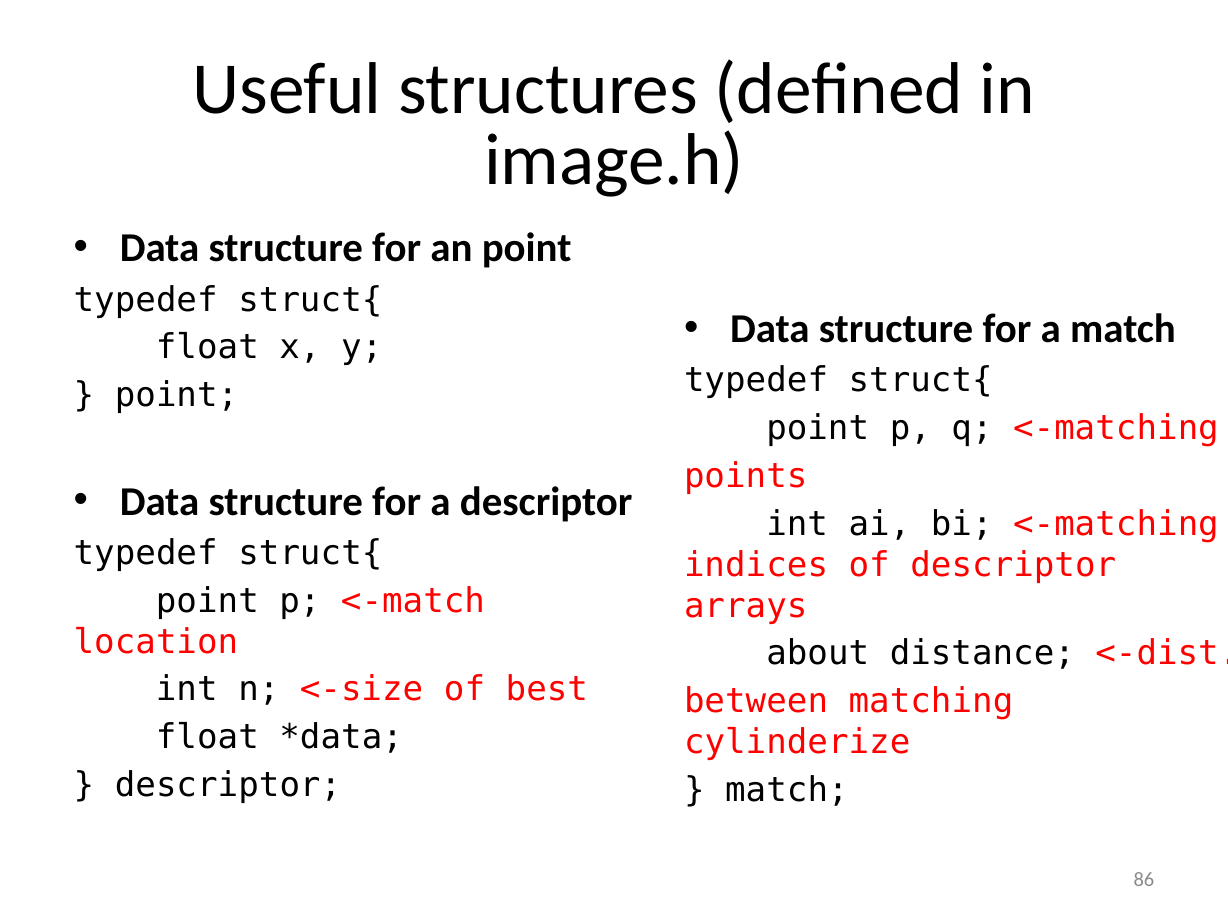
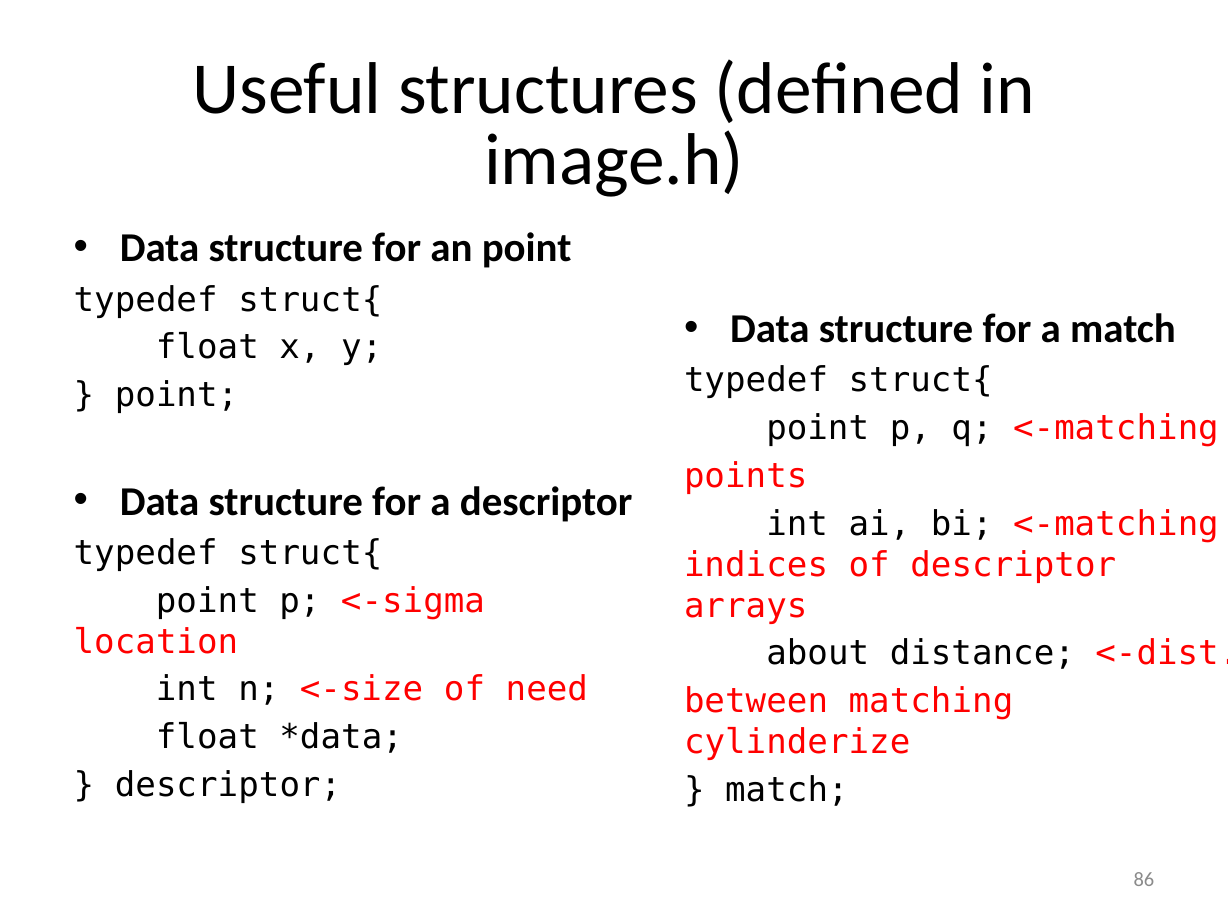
<-match: <-match -> <-sigma
best: best -> need
